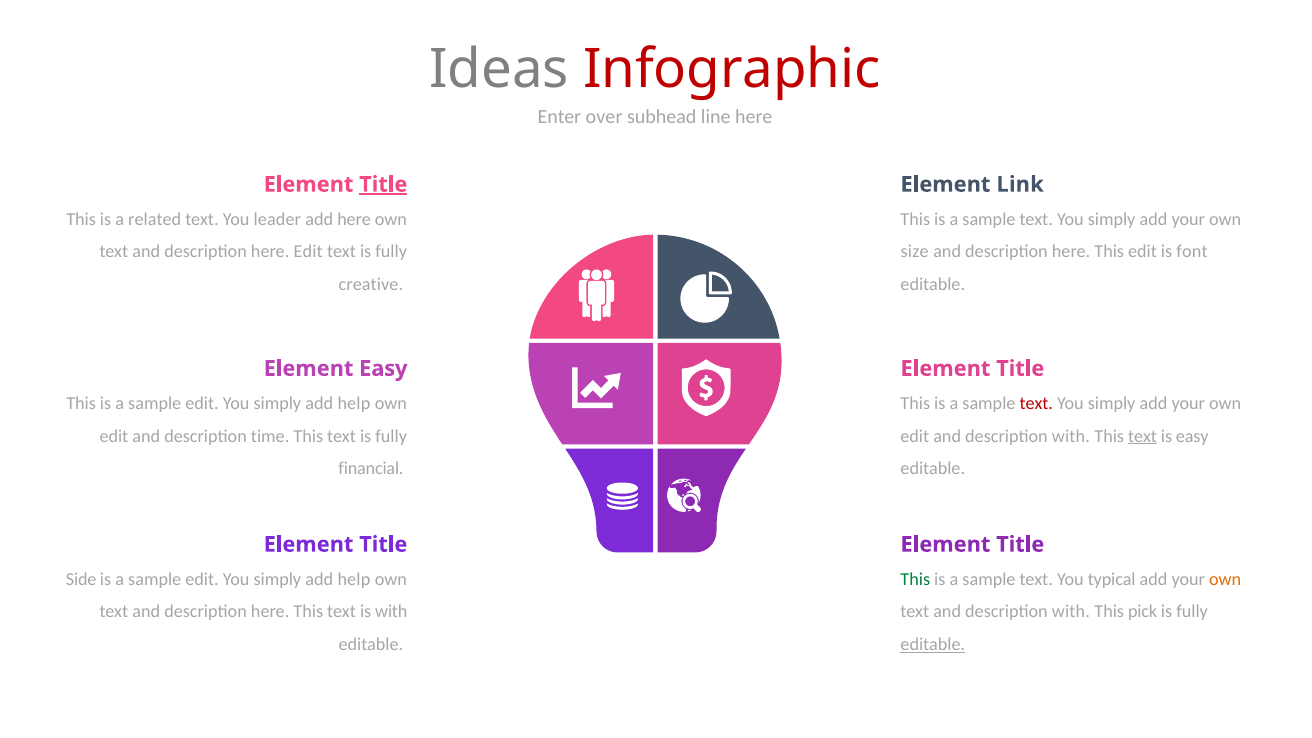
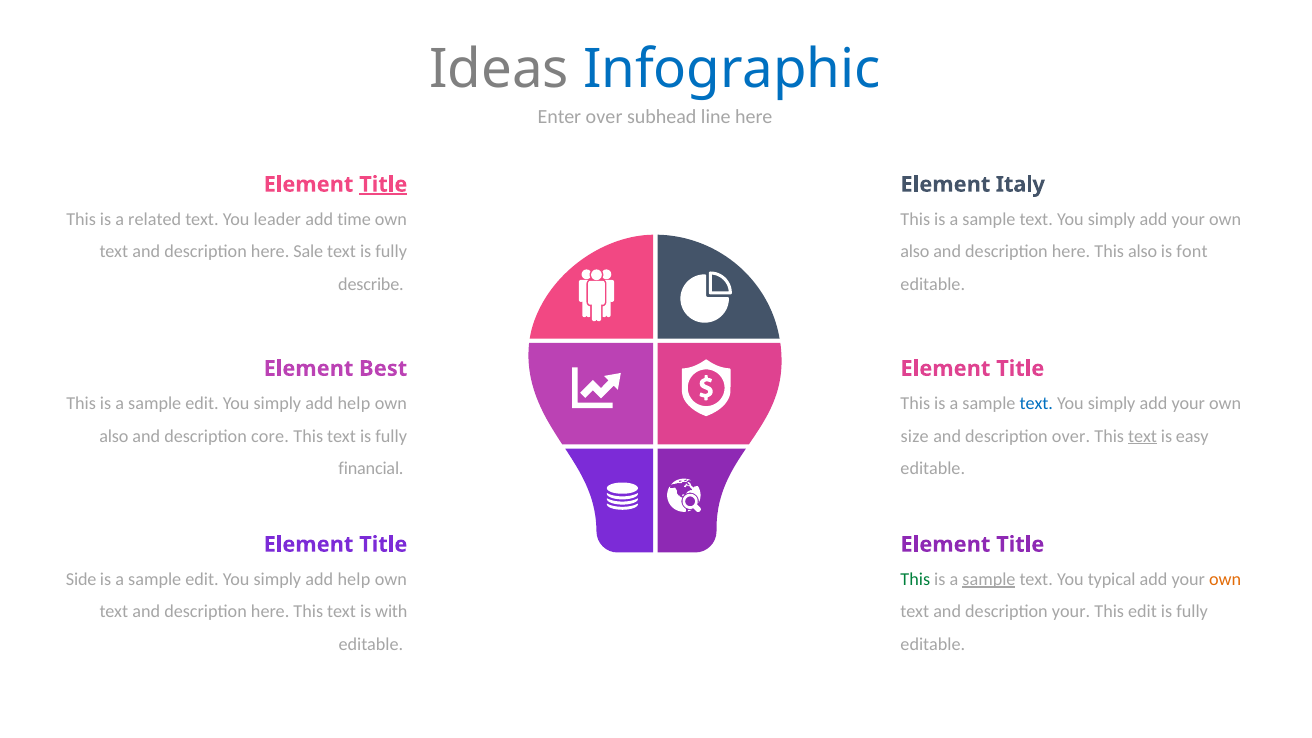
Infographic colour: red -> blue
Link: Link -> Italy
add here: here -> time
here Edit: Edit -> Sale
size at (915, 252): size -> also
This edit: edit -> also
creative: creative -> describe
Element Easy: Easy -> Best
text at (1036, 403) colour: red -> blue
edit at (114, 436): edit -> also
time: time -> core
edit at (915, 436): edit -> size
with at (1071, 436): with -> over
sample at (989, 579) underline: none -> present
text and description with: with -> your
This pick: pick -> edit
editable at (933, 645) underline: present -> none
